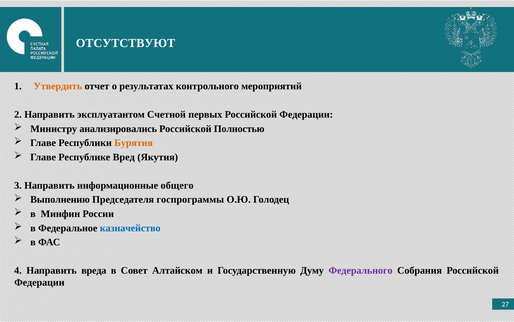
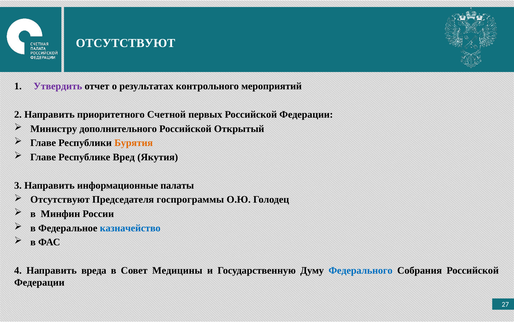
Утвердить colour: orange -> purple
эксплуатантом: эксплуатантом -> приоритетного
анализировались: анализировались -> дополнительного
Полностью: Полностью -> Открытый
общего: общего -> палаты
Выполнению at (60, 199): Выполнению -> Отсутствуют
Алтайском: Алтайском -> Медицины
Федерального colour: purple -> blue
